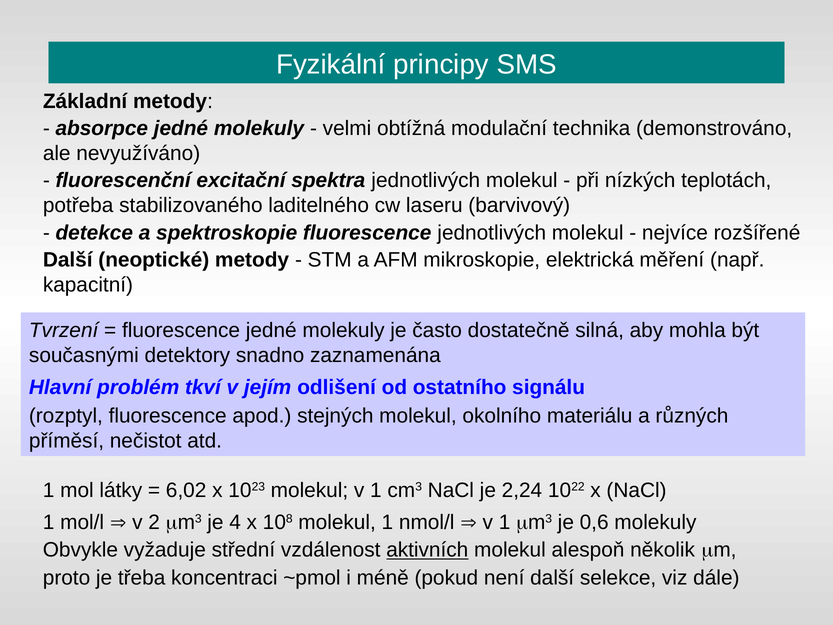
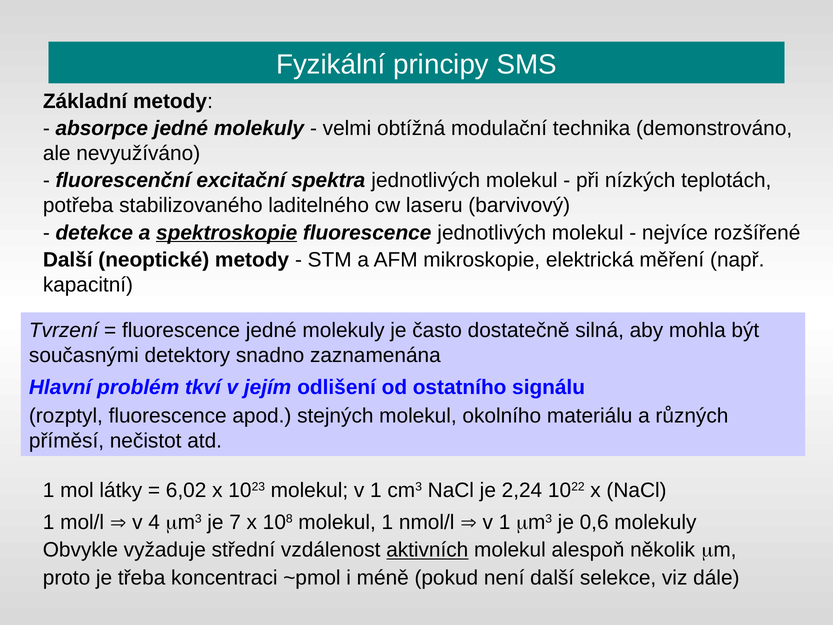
spektroskopie underline: none -> present
2: 2 -> 4
4: 4 -> 7
